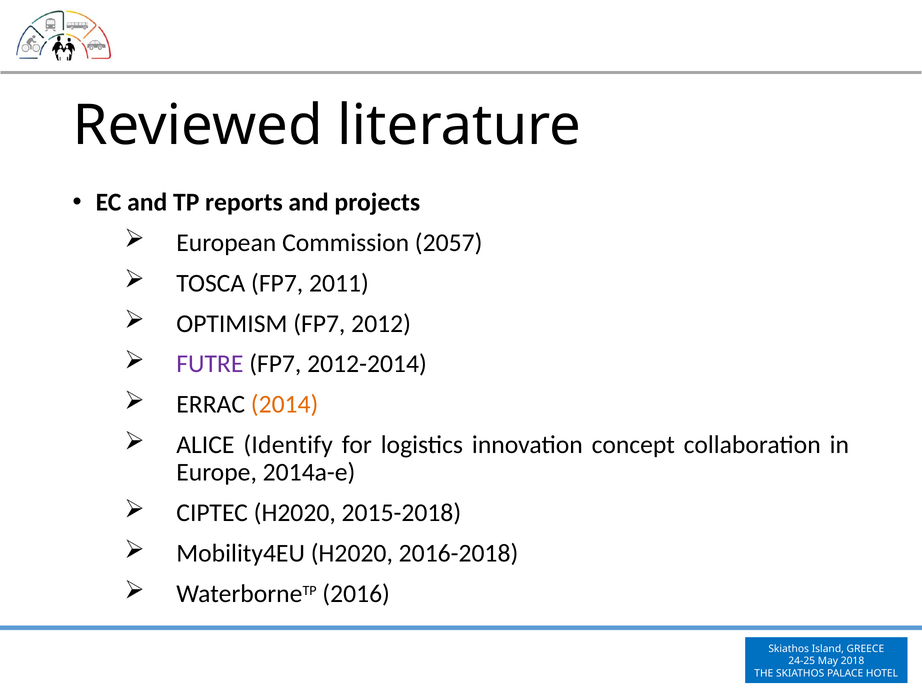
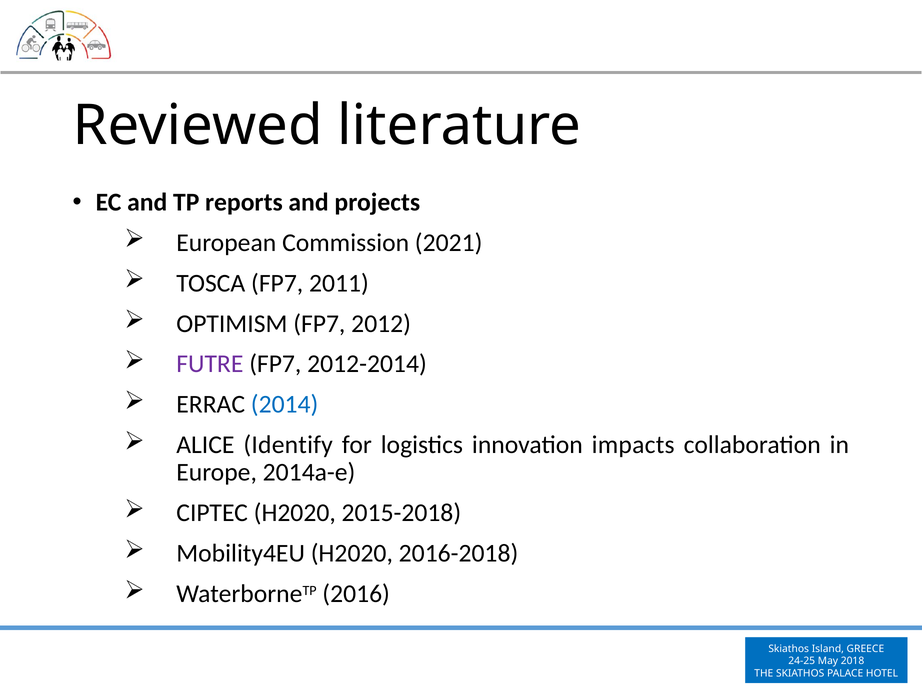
2057: 2057 -> 2021
2014 colour: orange -> blue
concept: concept -> impacts
